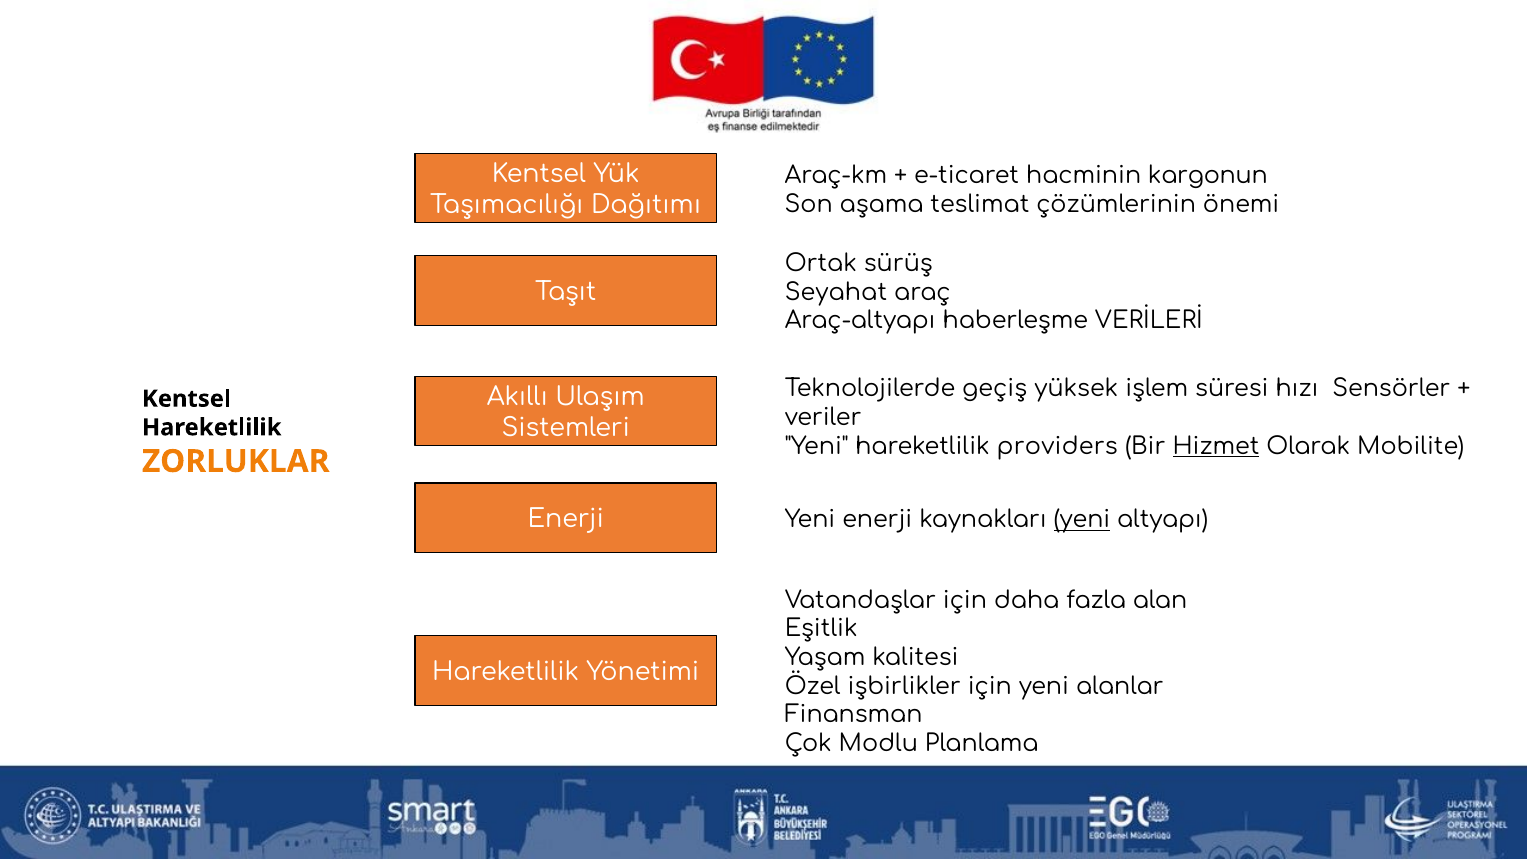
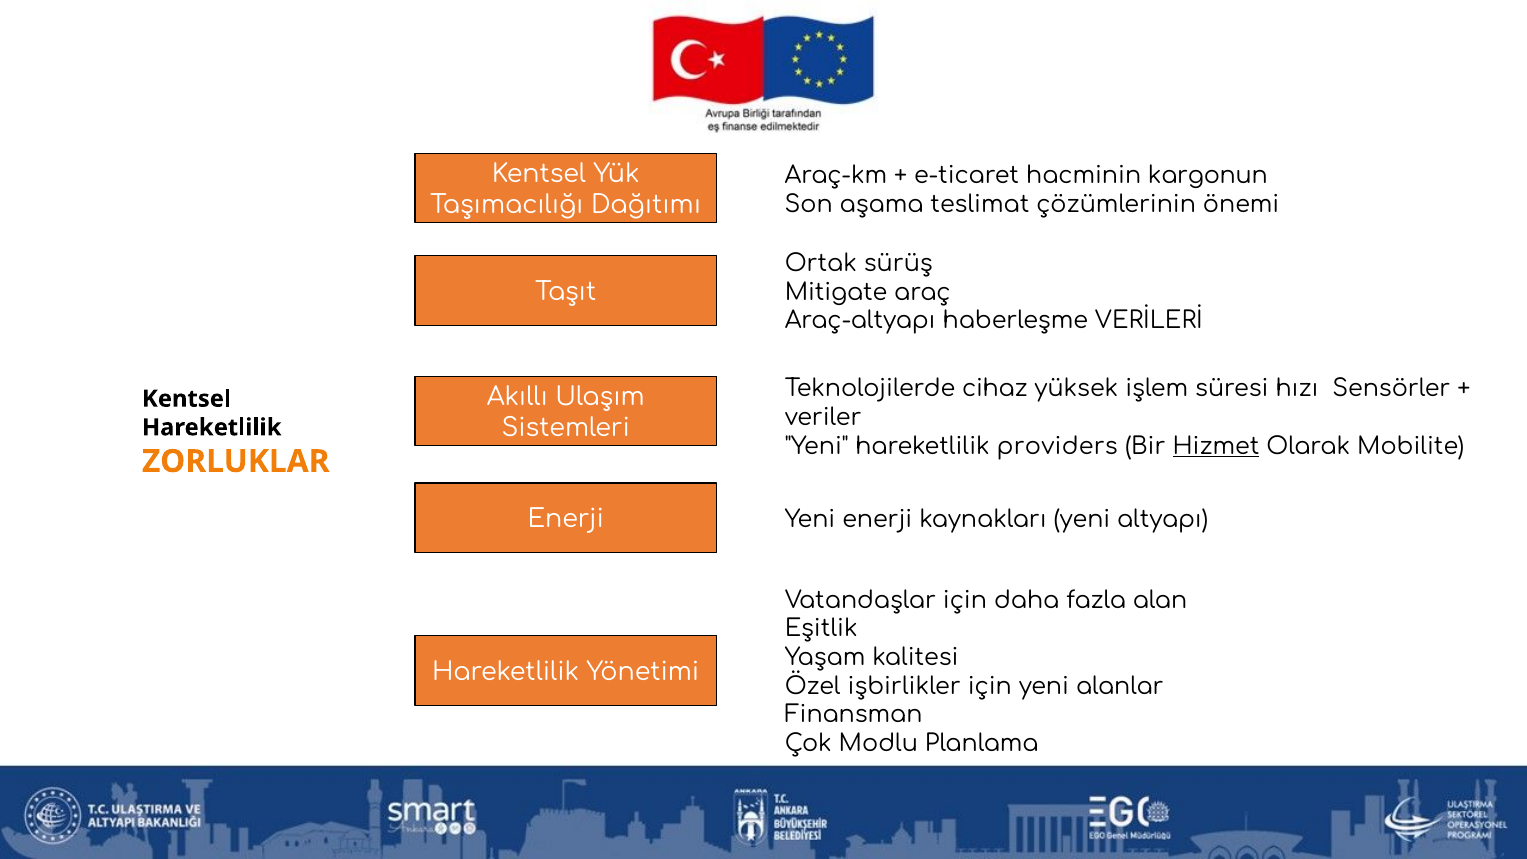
Seyahat: Seyahat -> Mitigate
geçiş: geçiş -> cihaz
yeni at (1082, 520) underline: present -> none
